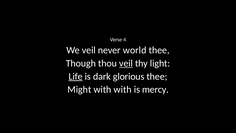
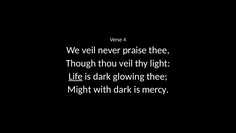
world: world -> praise
veil at (126, 63) underline: present -> none
glorious: glorious -> glowing
with with: with -> dark
